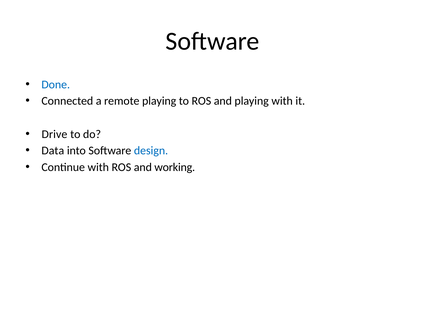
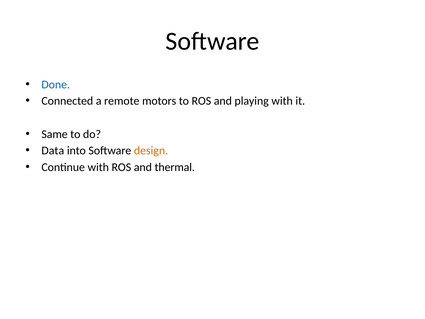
remote playing: playing -> motors
Drive: Drive -> Same
design colour: blue -> orange
working: working -> thermal
